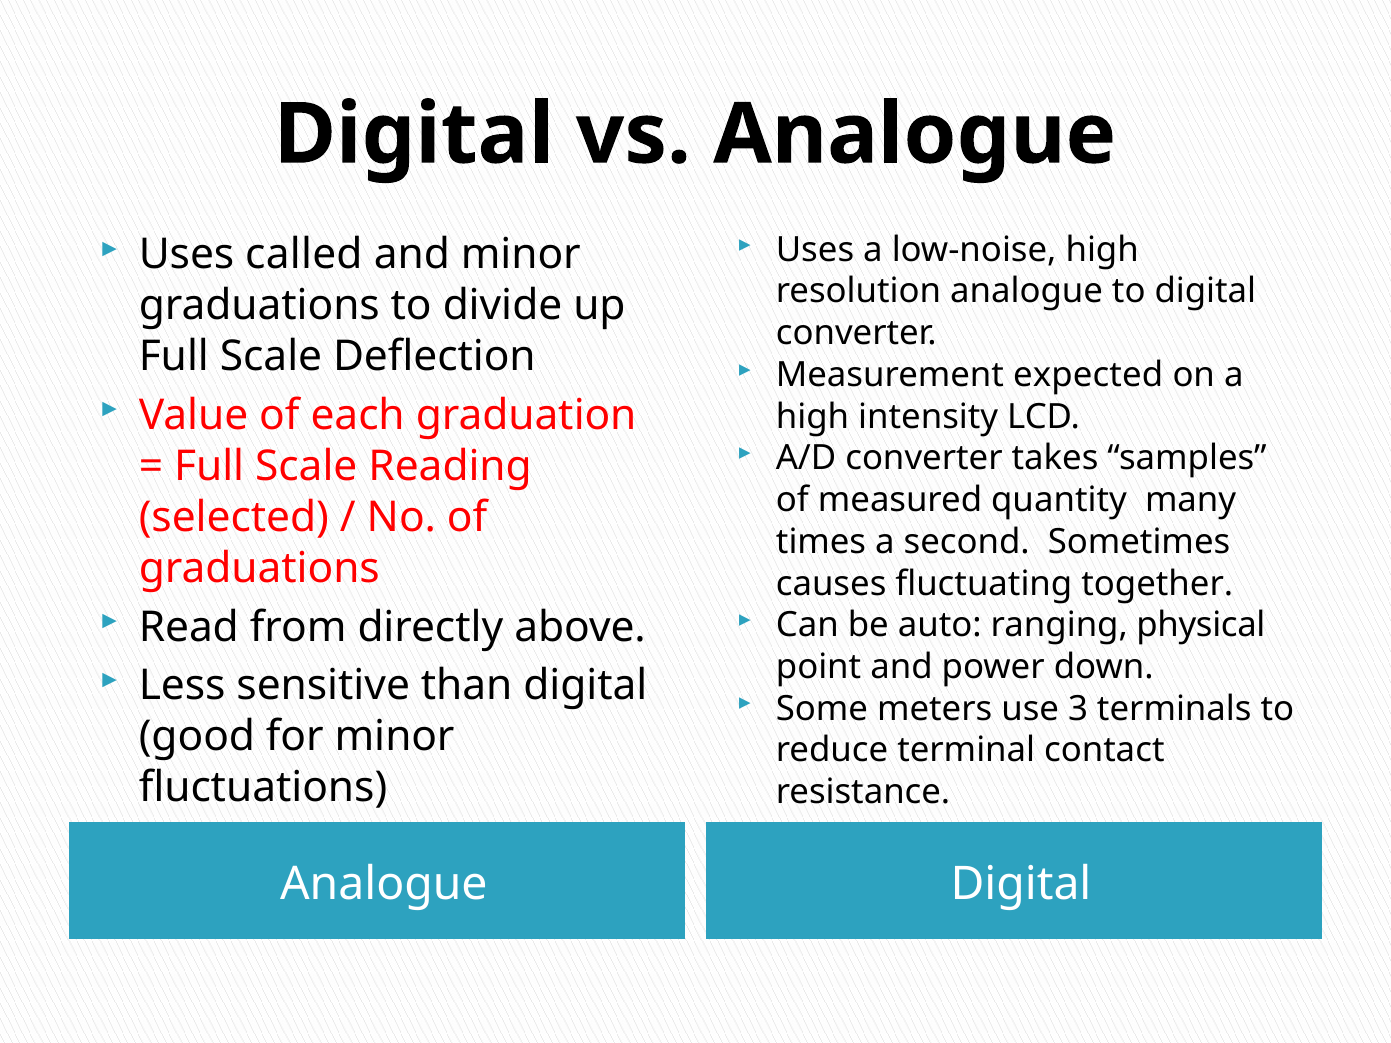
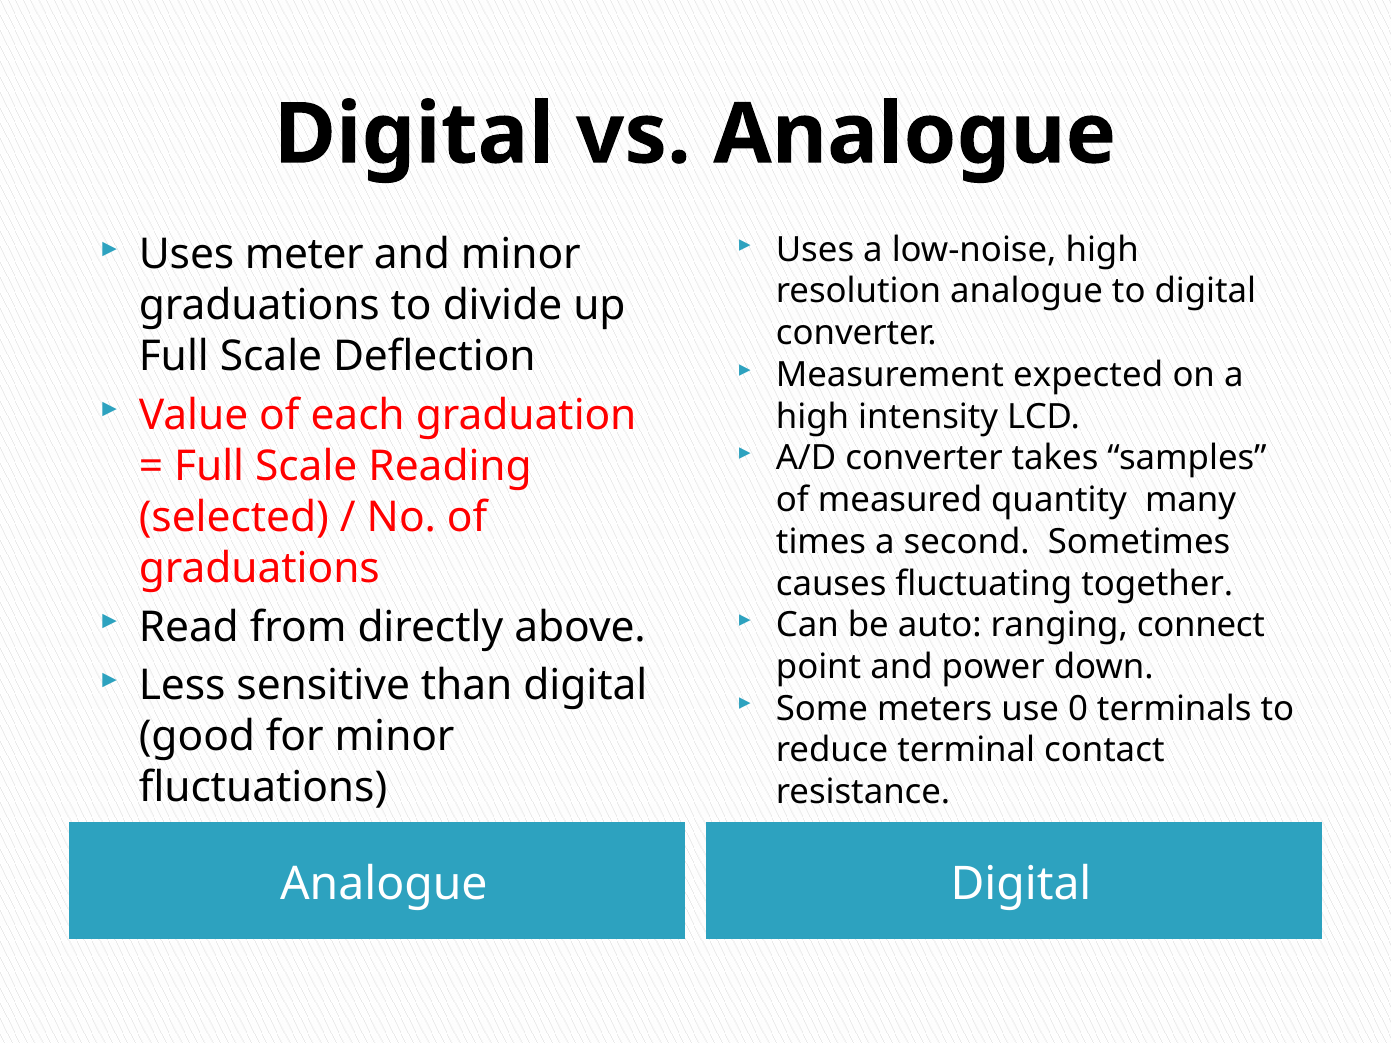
called: called -> meter
physical: physical -> connect
3: 3 -> 0
